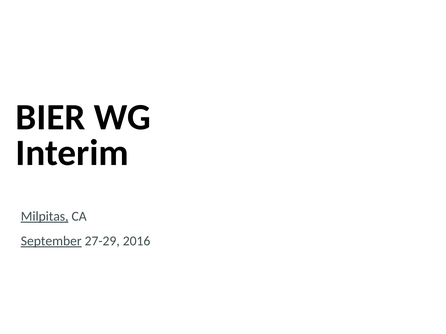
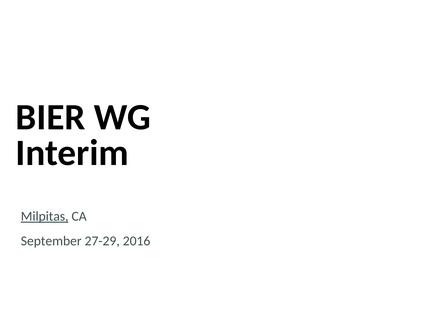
September underline: present -> none
